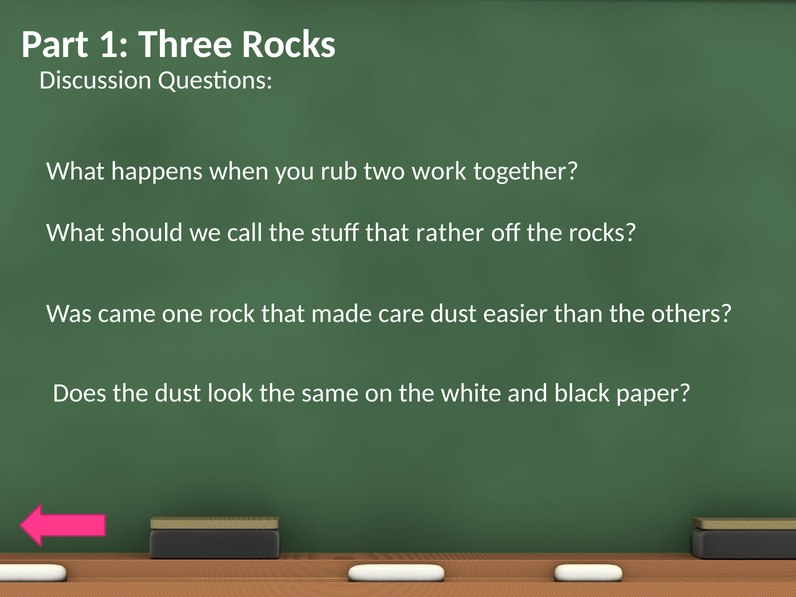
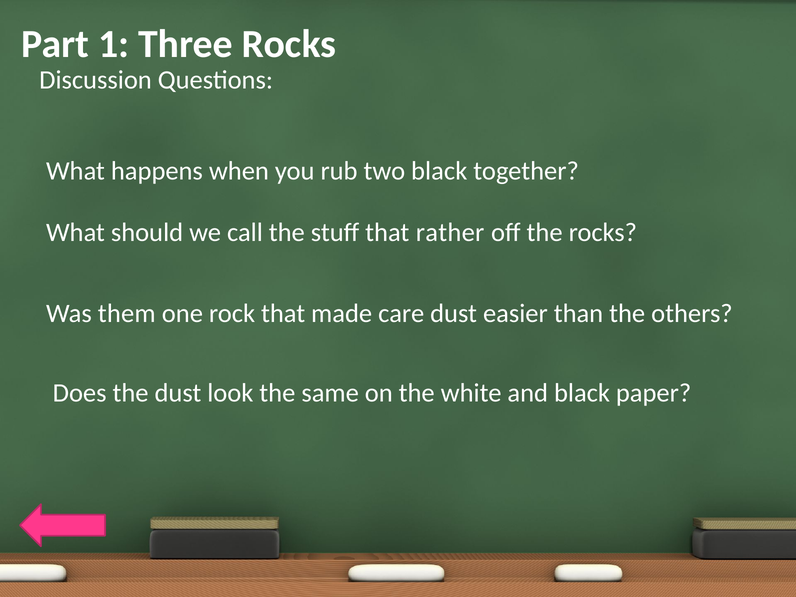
two work: work -> black
came: came -> them
